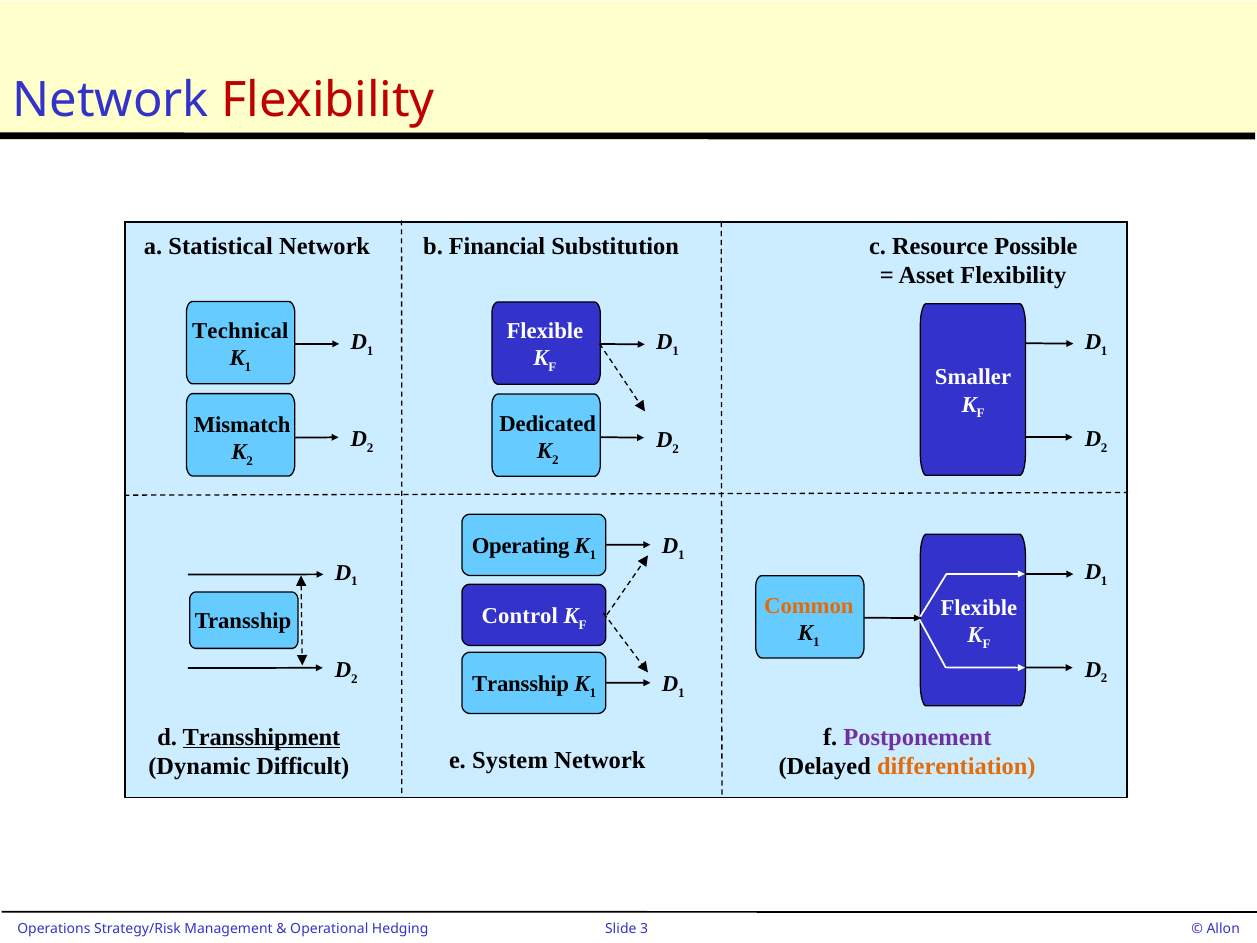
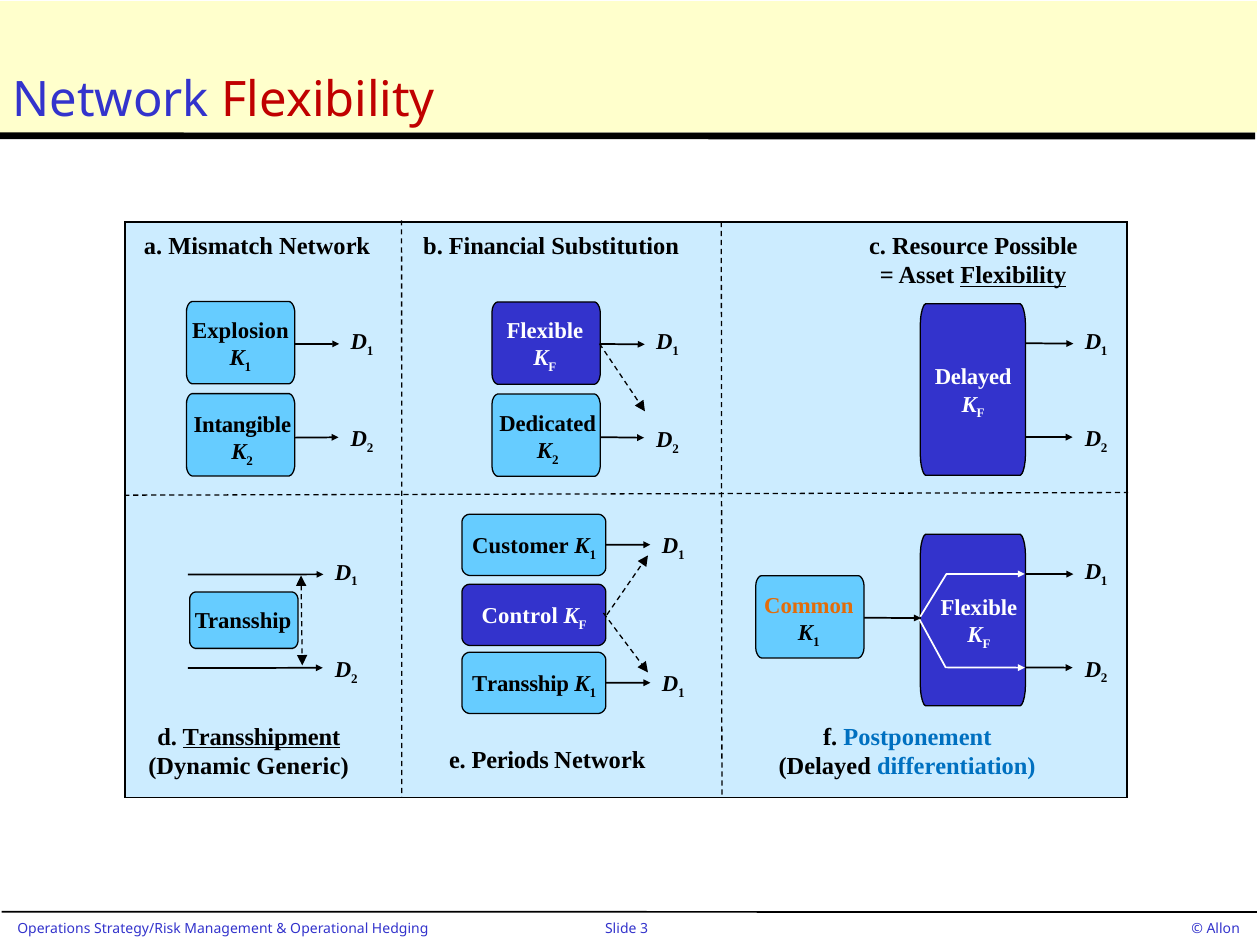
Statistical: Statistical -> Mismatch
Flexibility at (1013, 276) underline: none -> present
Technical: Technical -> Explosion
Smaller at (973, 377): Smaller -> Delayed
Mismatch: Mismatch -> Intangible
Operating: Operating -> Customer
Postponement colour: purple -> blue
System: System -> Periods
Difficult: Difficult -> Generic
differentiation colour: orange -> blue
